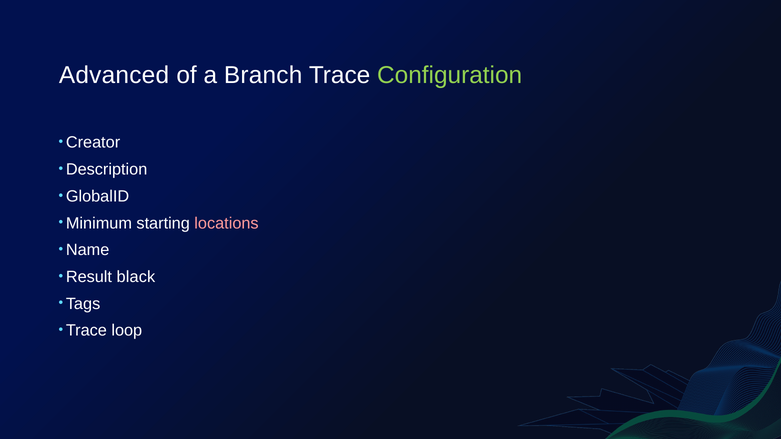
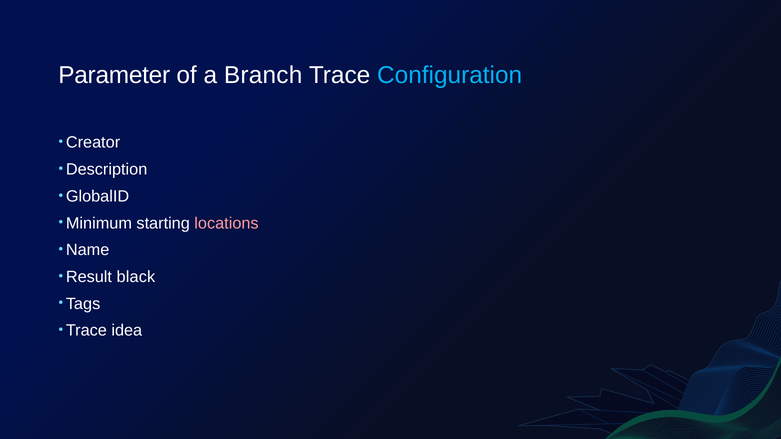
Advanced: Advanced -> Parameter
Configuration colour: light green -> light blue
loop: loop -> idea
